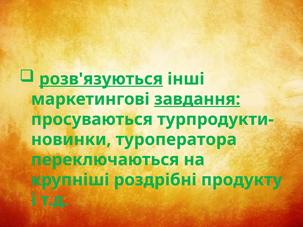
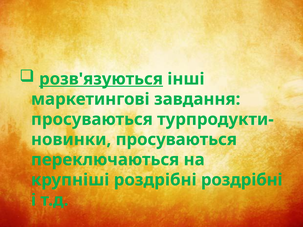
завдання underline: present -> none
туроператора at (176, 140): туроператора -> просуваються
роздрібні продукту: продукту -> роздрібні
